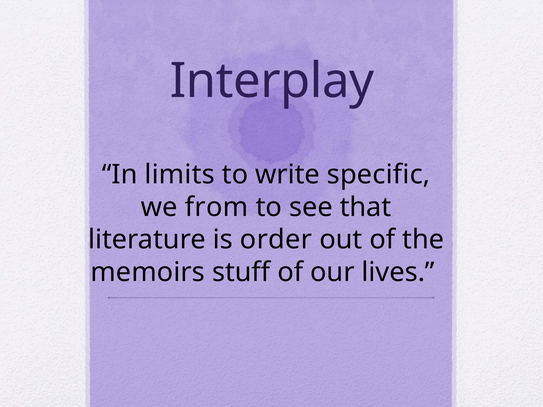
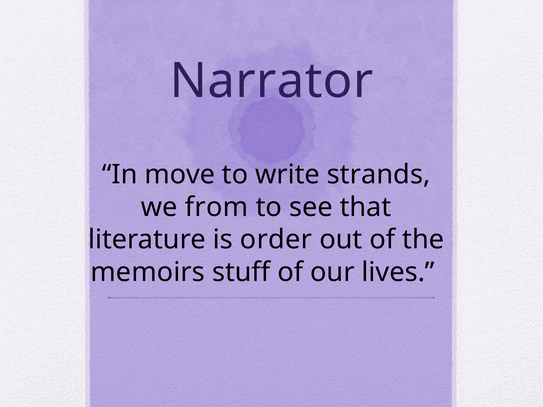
Interplay: Interplay -> Narrator
limits: limits -> move
specific: specific -> strands
